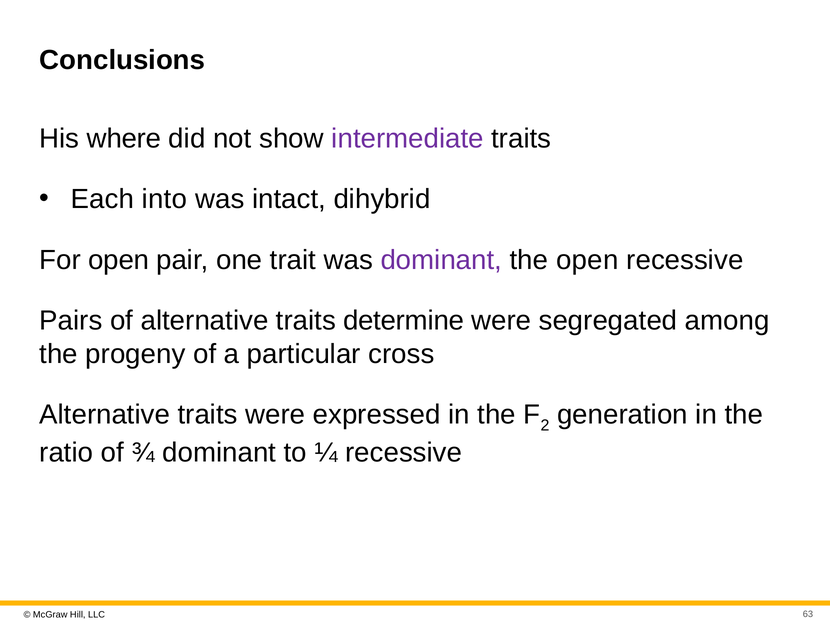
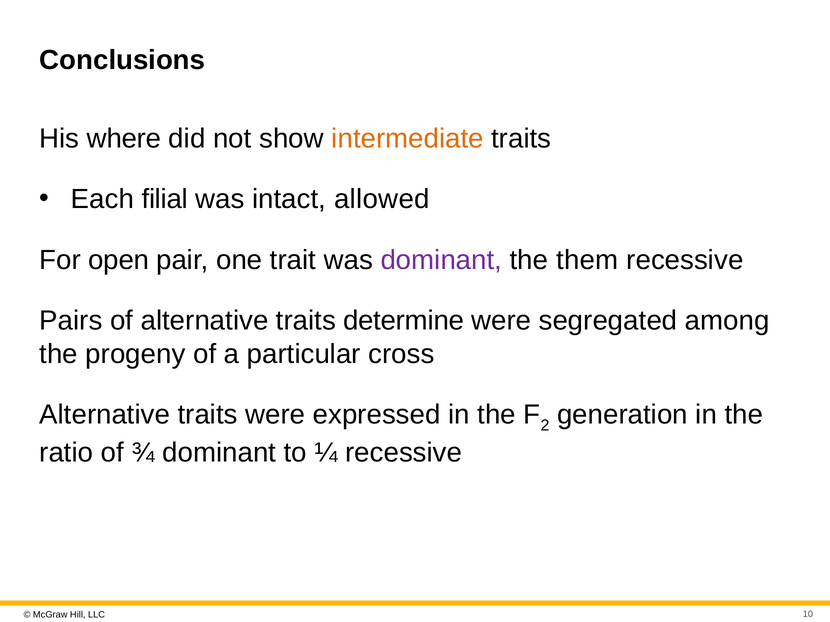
intermediate colour: purple -> orange
into: into -> filial
dihybrid: dihybrid -> allowed
the open: open -> them
63: 63 -> 10
